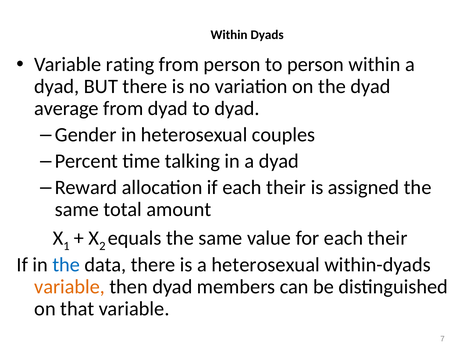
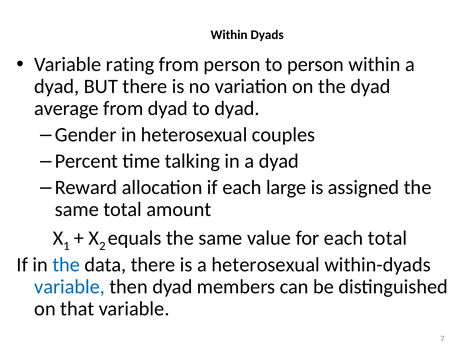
if each their: their -> large
for each their: their -> total
variable at (70, 287) colour: orange -> blue
